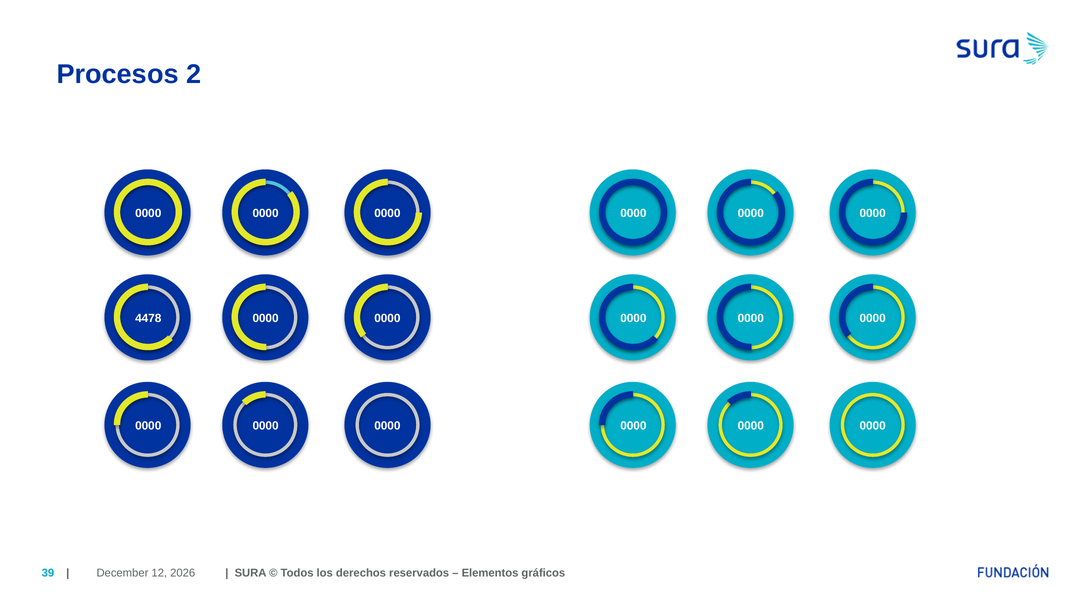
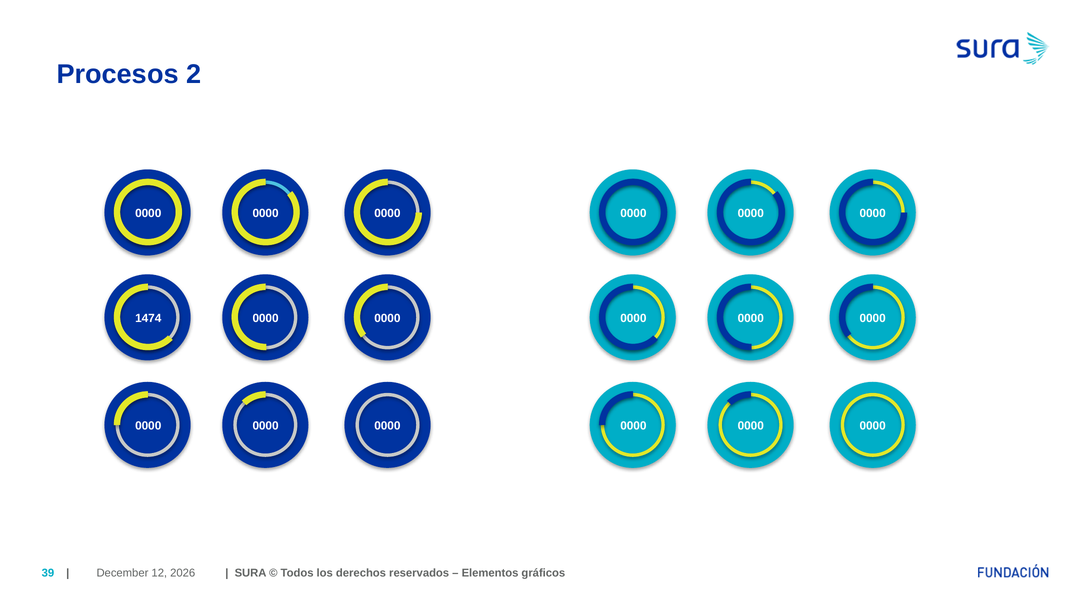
4478: 4478 -> 1474
